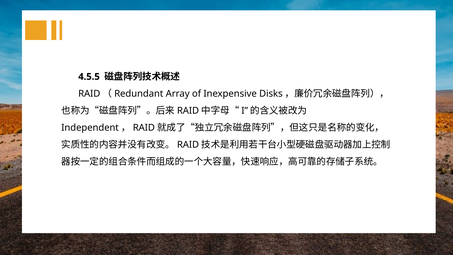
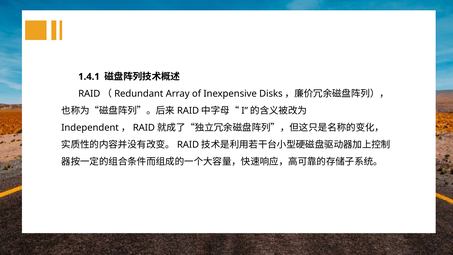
4.5.5: 4.5.5 -> 1.4.1
